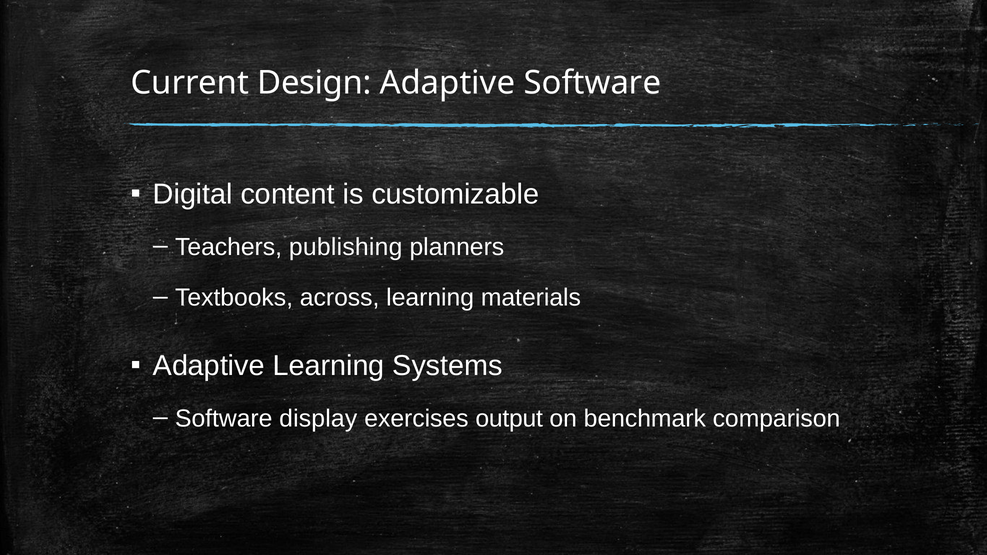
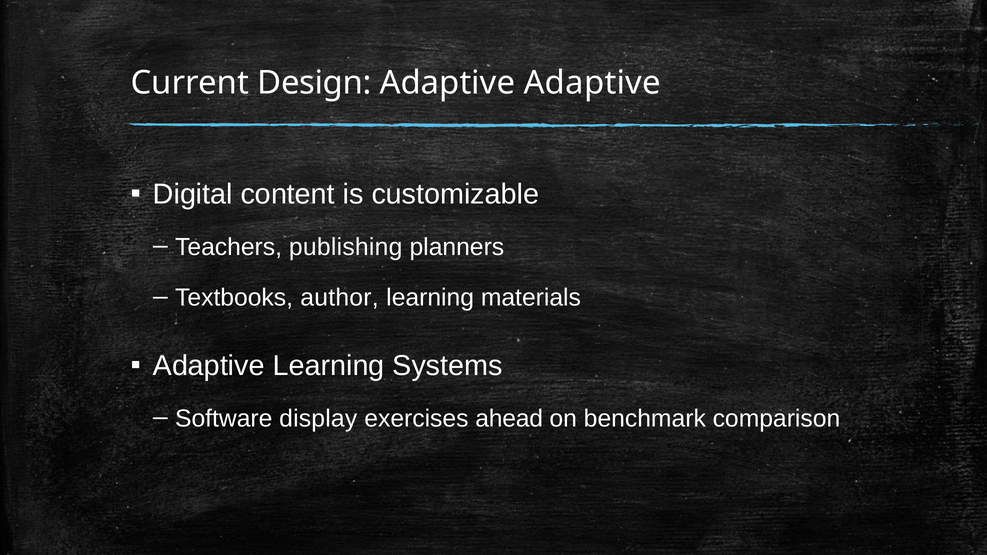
Adaptive Software: Software -> Adaptive
across: across -> author
output: output -> ahead
